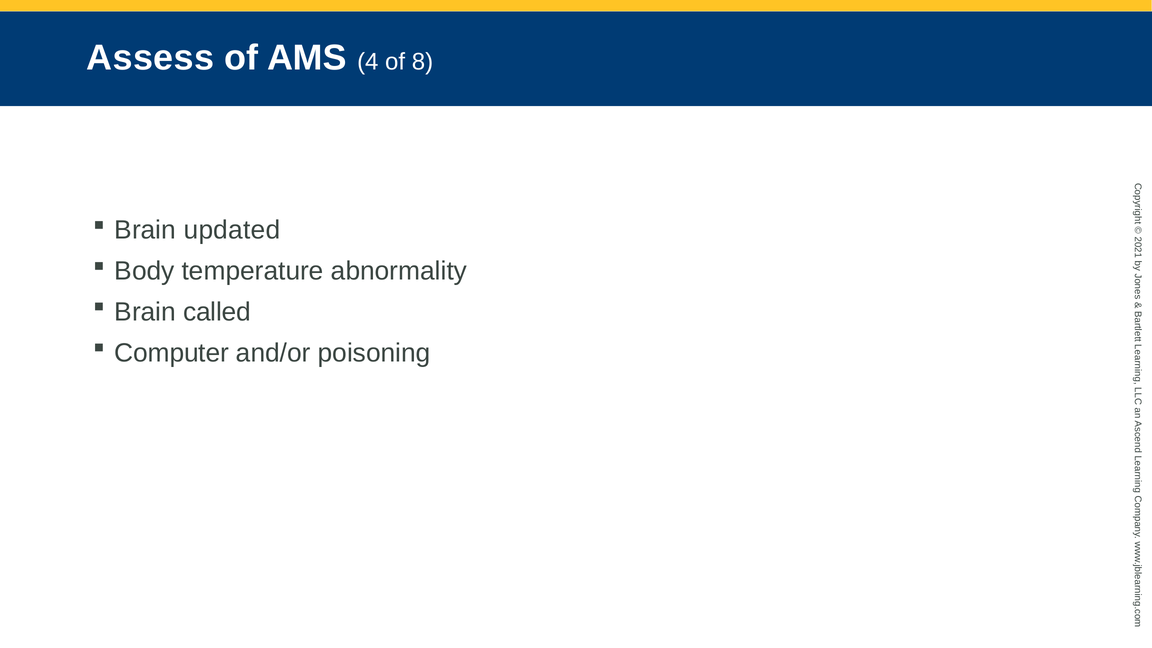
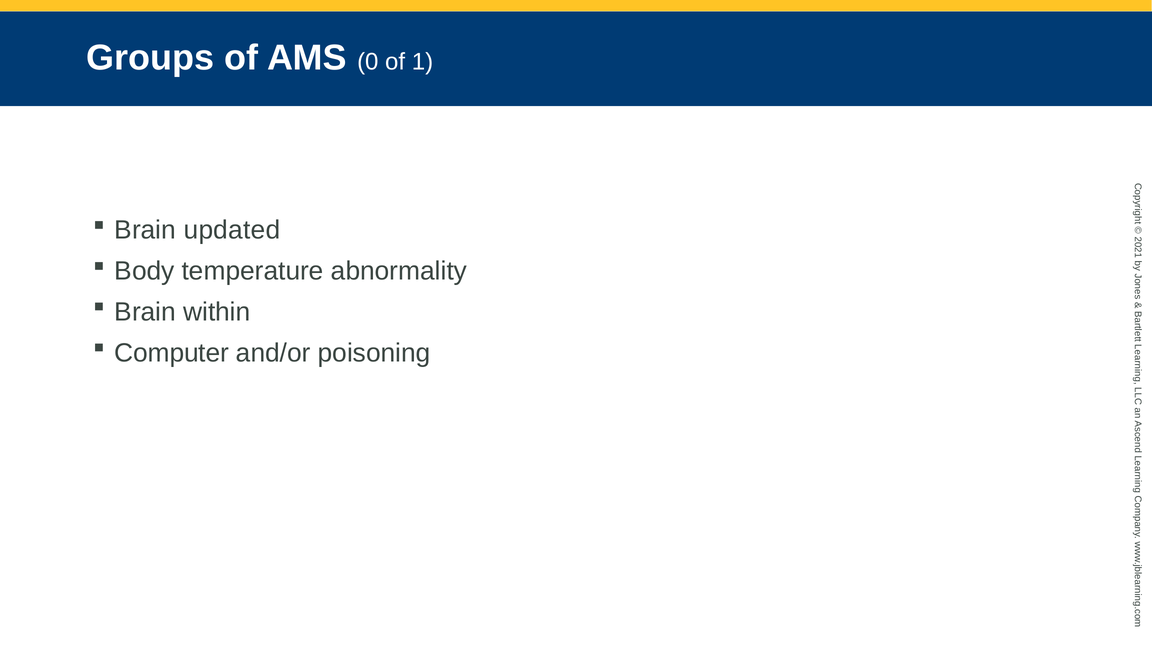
Assess: Assess -> Groups
AMS 4: 4 -> 0
of 8: 8 -> 1
called: called -> within
